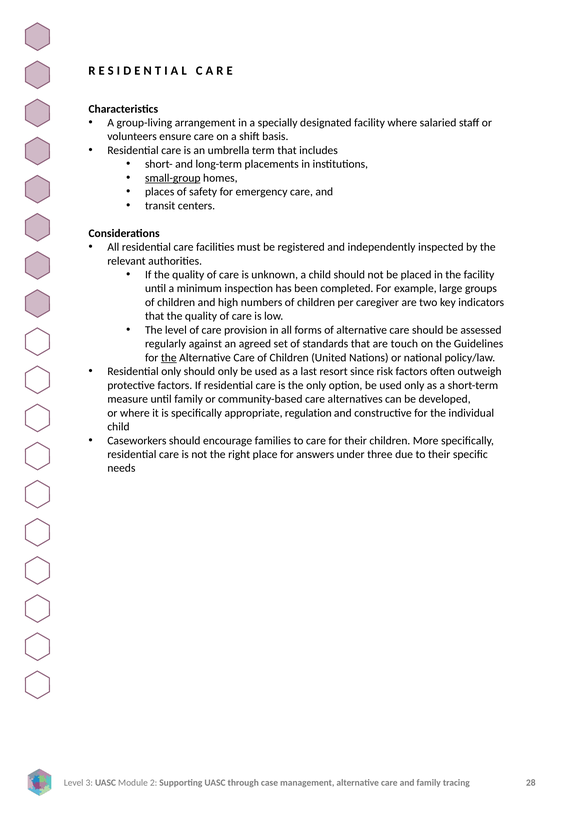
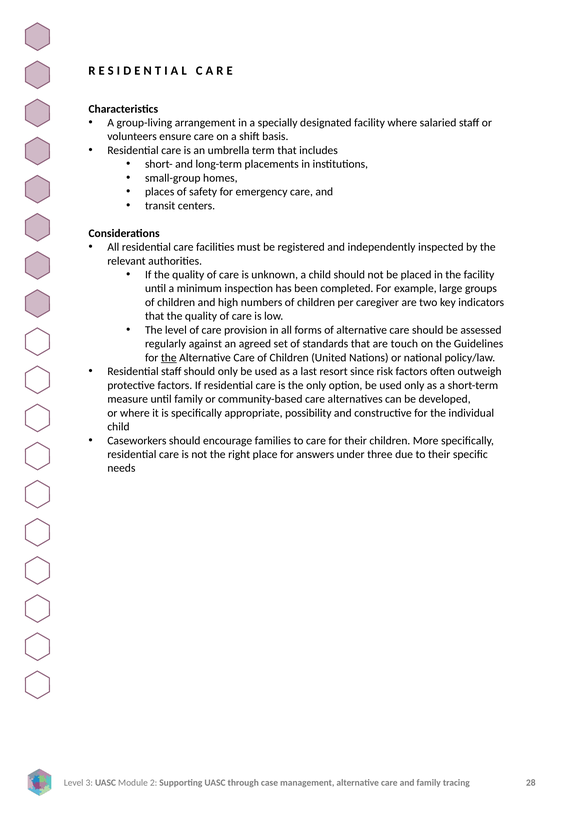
small-group underline: present -> none
Residential only: only -> staff
regulation: regulation -> possibility
